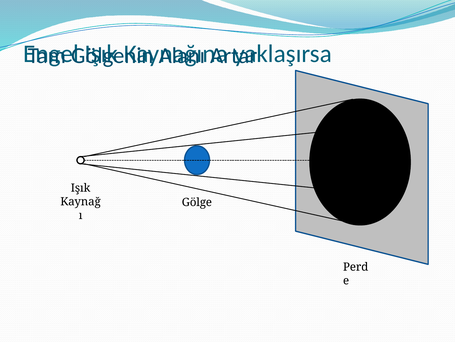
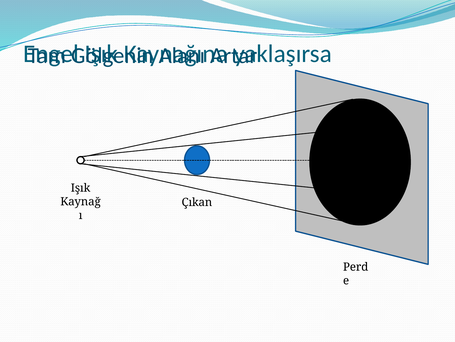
Gölge: Gölge -> Çıkan
